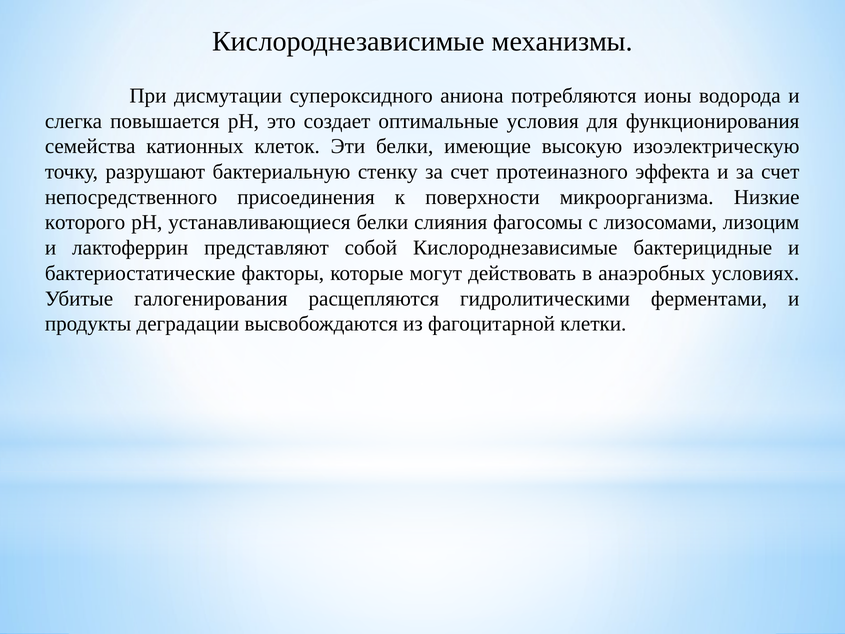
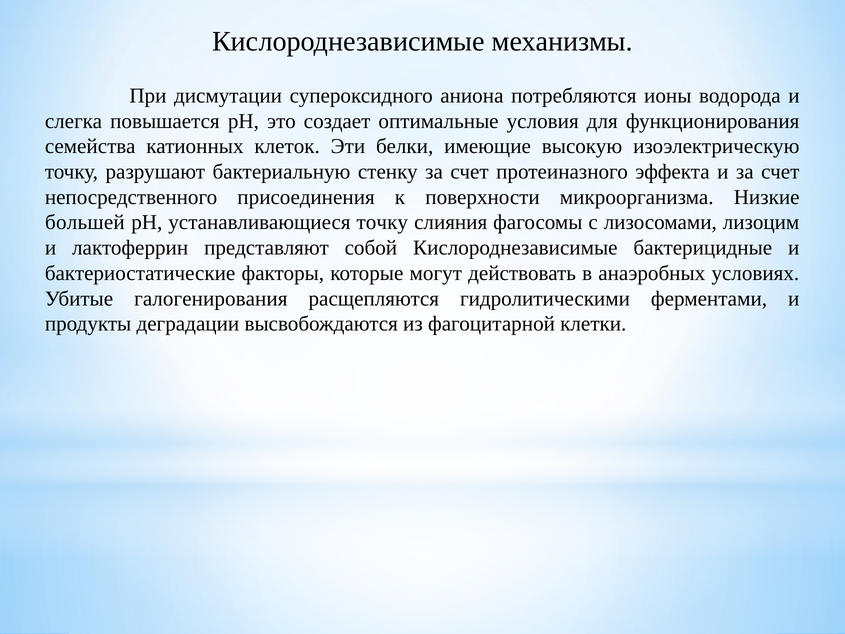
которого: которого -> большей
устанавливающиеся белки: белки -> точку
